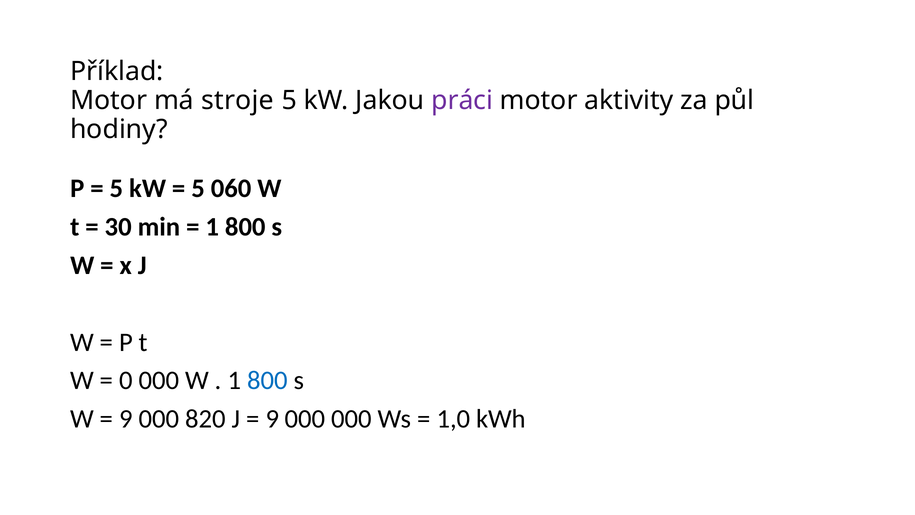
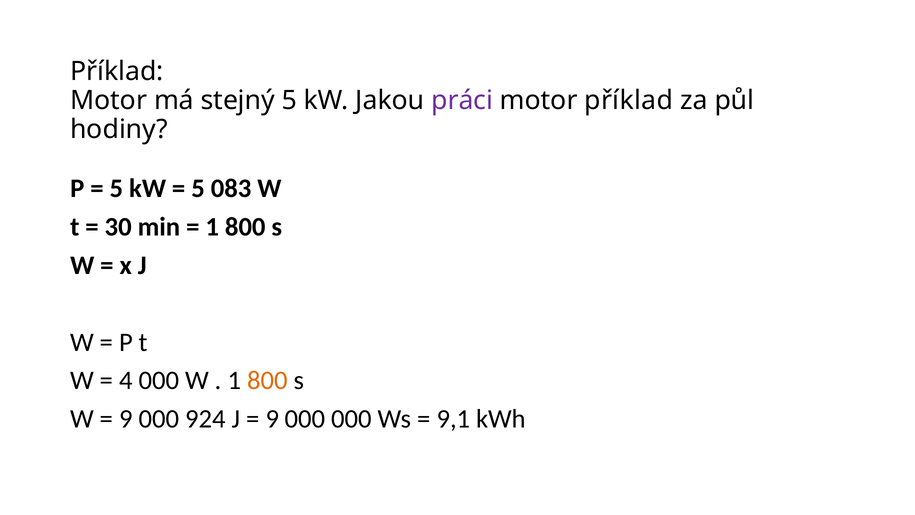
stroje: stroje -> stejný
motor aktivity: aktivity -> příklad
060: 060 -> 083
0: 0 -> 4
800 at (267, 380) colour: blue -> orange
820: 820 -> 924
1,0: 1,0 -> 9,1
